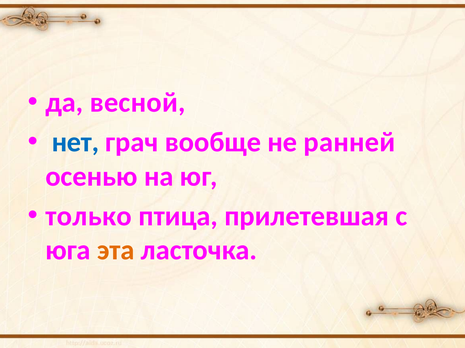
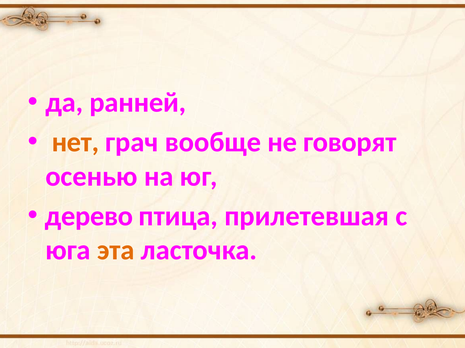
весной: весной -> ранней
нет colour: blue -> orange
ранней: ранней -> говорят
только: только -> дерево
